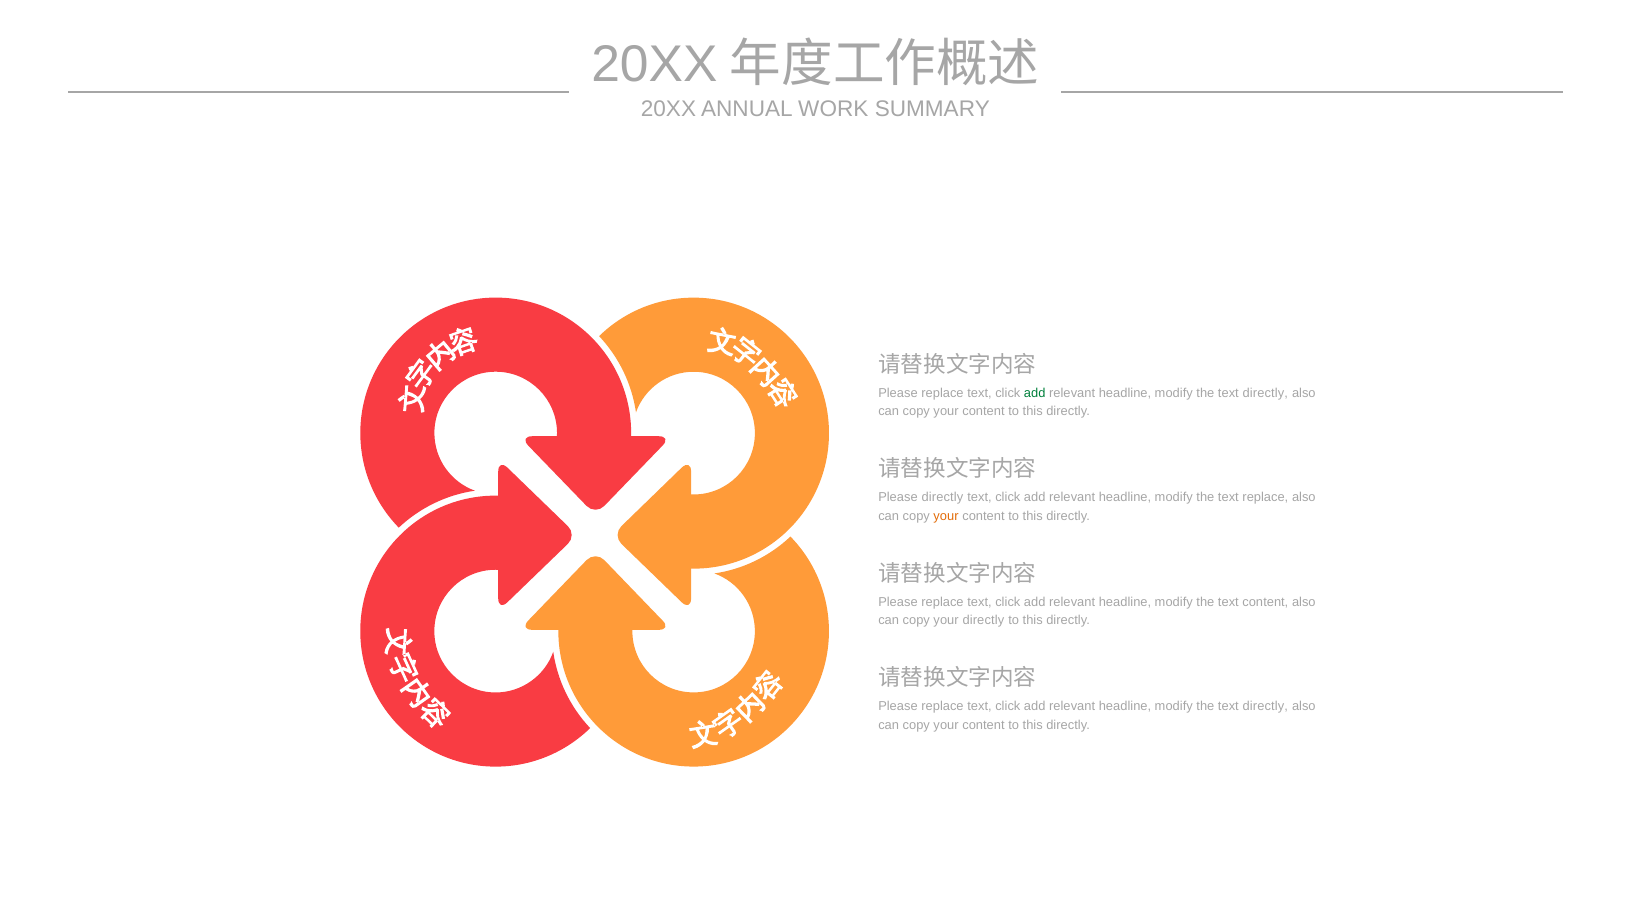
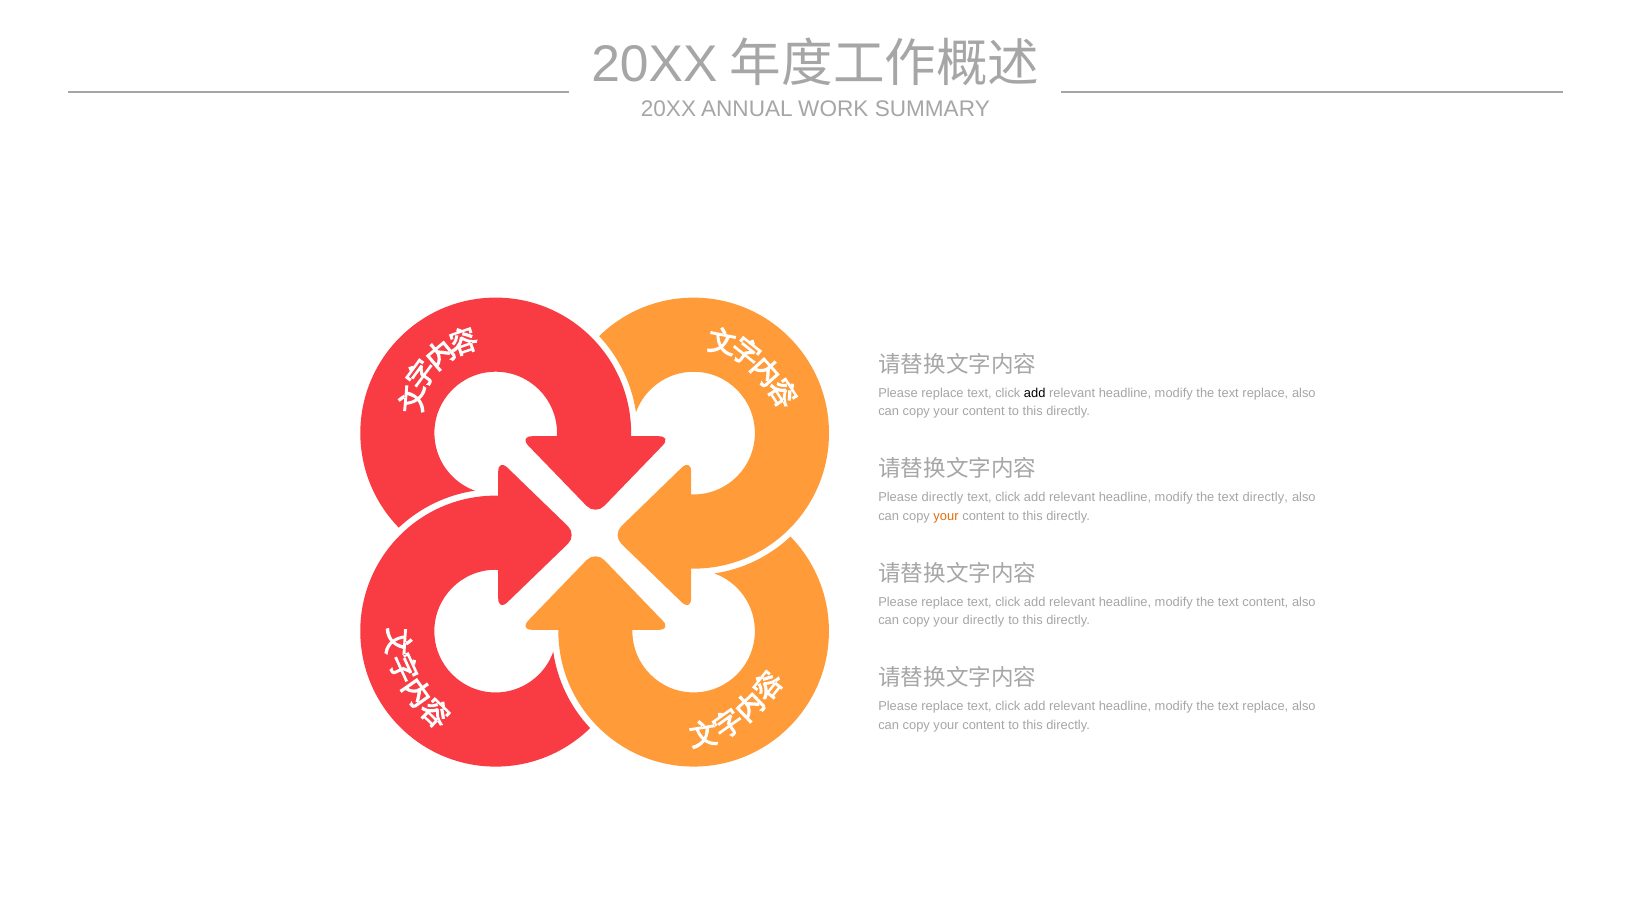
add at (1035, 393) colour: green -> black
directly at (1265, 393): directly -> replace
text replace: replace -> directly
directly at (1265, 706): directly -> replace
